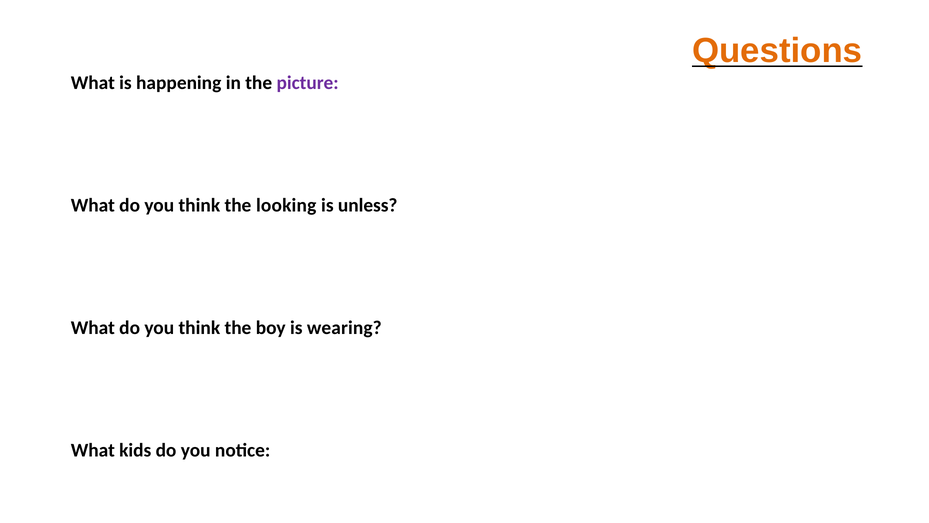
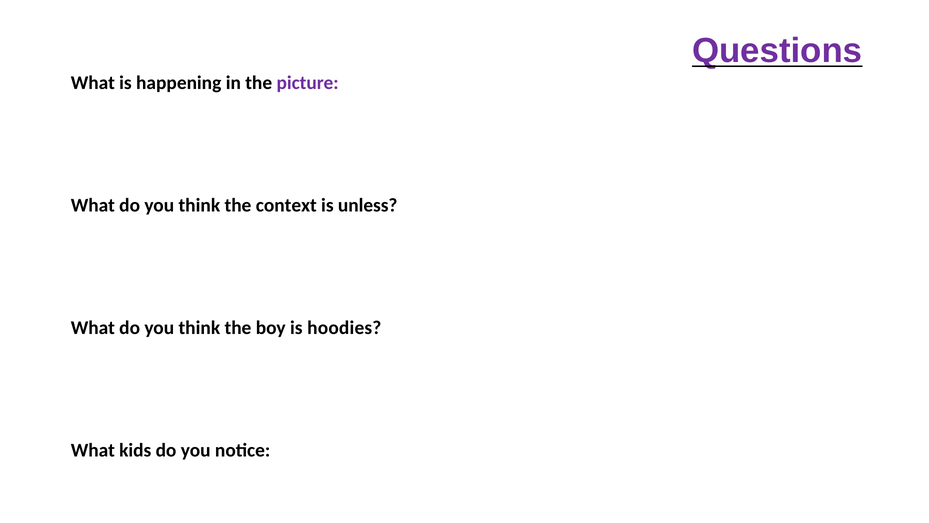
Questions at (777, 51) colour: orange -> purple
looking: looking -> context
wearing: wearing -> hoodies
